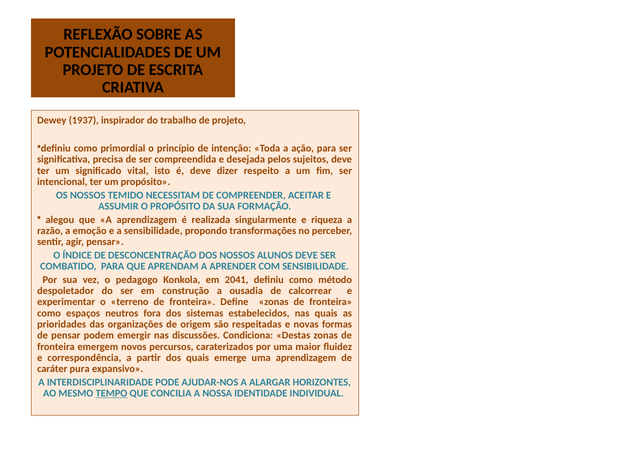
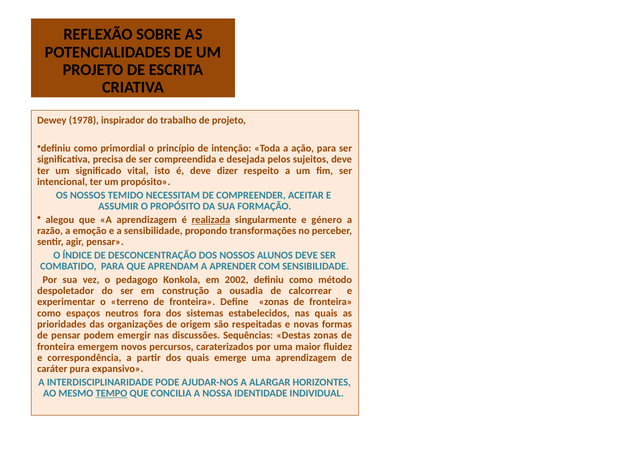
1937: 1937 -> 1978
realizada underline: none -> present
riqueza: riqueza -> género
2041: 2041 -> 2002
Condiciona: Condiciona -> Sequências
